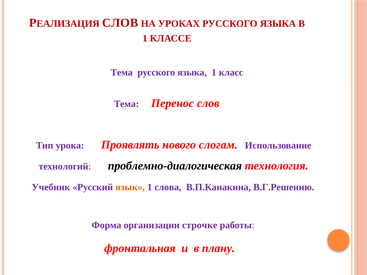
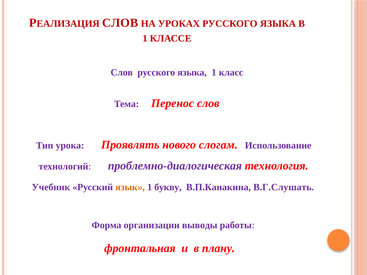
Тема at (122, 73): Тема -> Слов
проблемно-диалогическая colour: black -> purple
слова: слова -> букву
В.Г.Решению: В.Г.Решению -> В.Г.Слушать
строчке: строчке -> выводы
